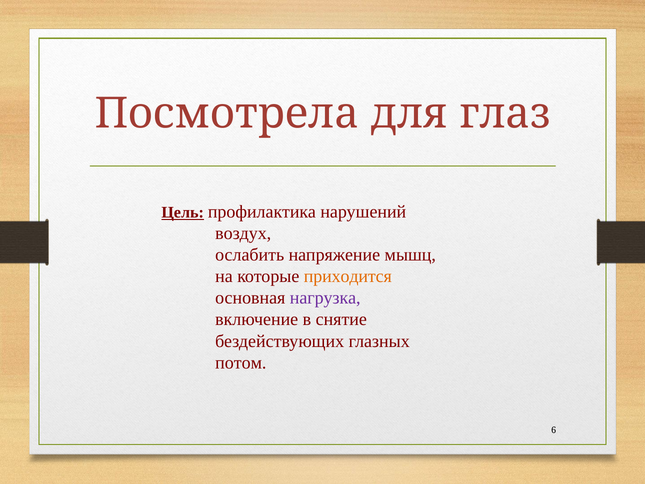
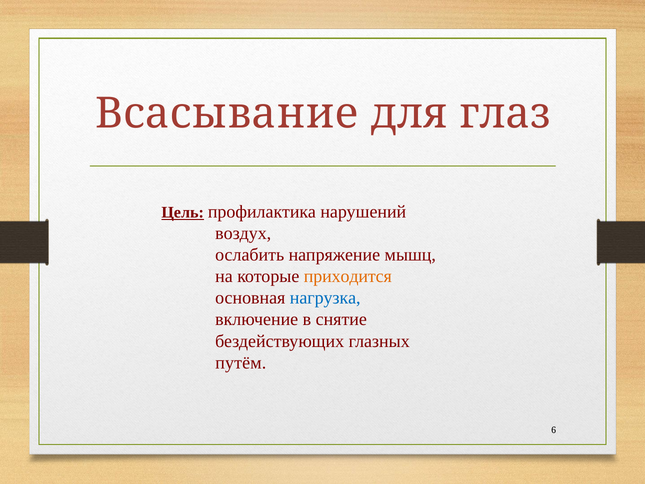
Посмотрела: Посмотрела -> Всасывание
нагрузка colour: purple -> blue
потом: потом -> путём
